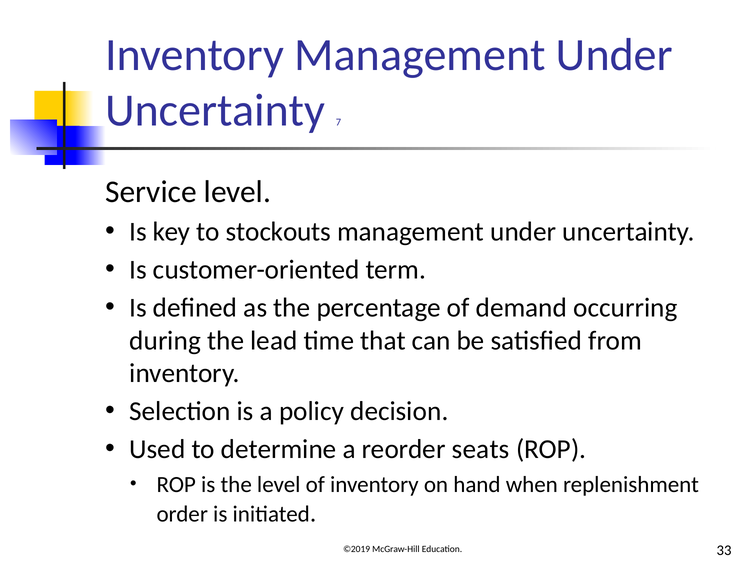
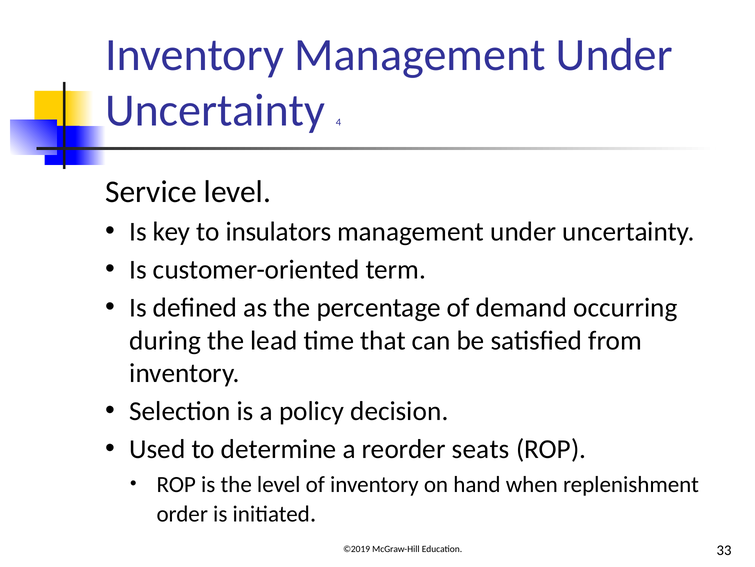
7: 7 -> 4
stockouts: stockouts -> insulators
